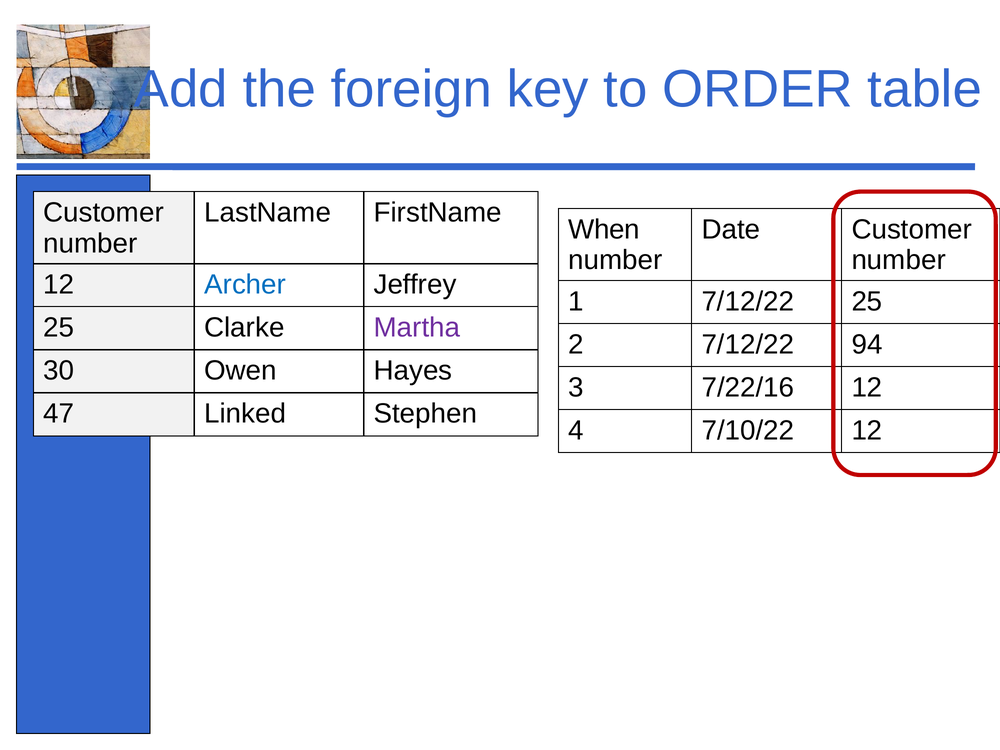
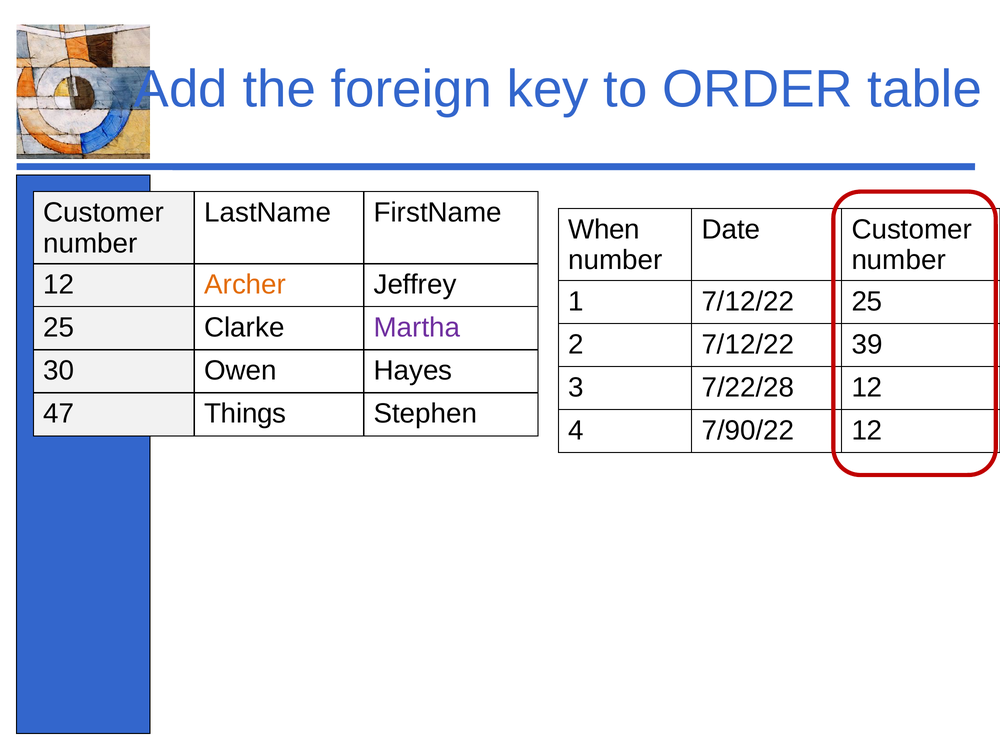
Archer colour: blue -> orange
94: 94 -> 39
7/22/16: 7/22/16 -> 7/22/28
Linked: Linked -> Things
7/10/22: 7/10/22 -> 7/90/22
